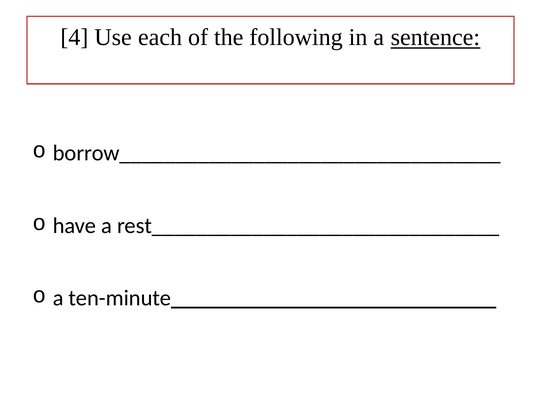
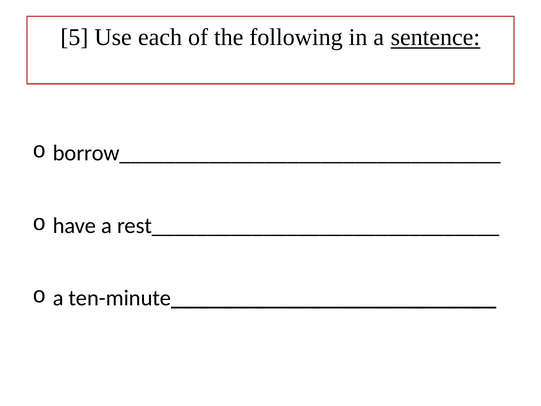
4: 4 -> 5
